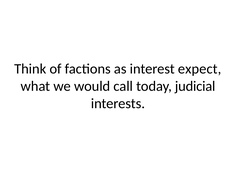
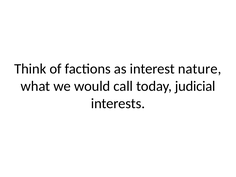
expect: expect -> nature
